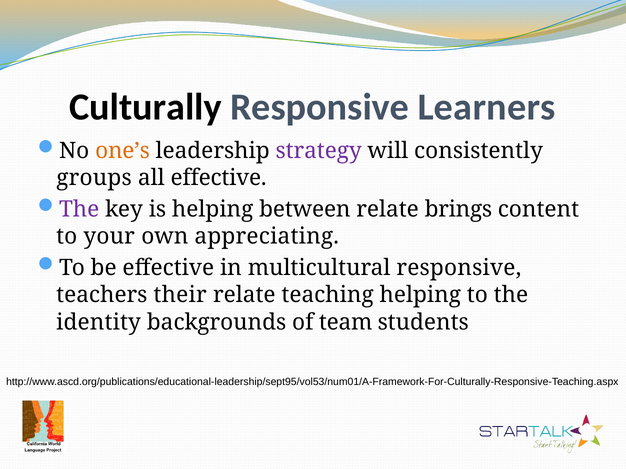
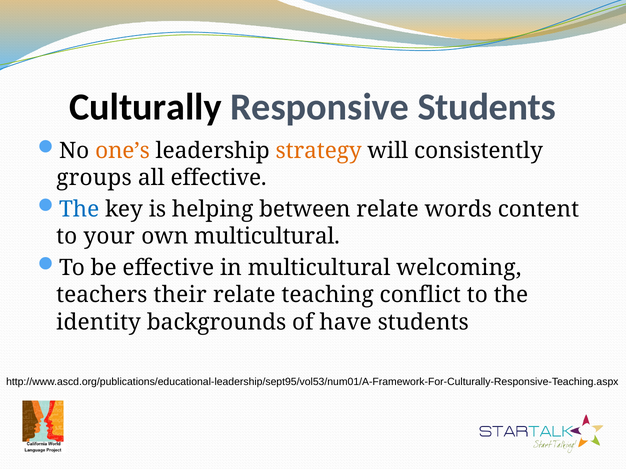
Responsive Learners: Learners -> Students
strategy colour: purple -> orange
The at (79, 209) colour: purple -> blue
brings: brings -> words
own appreciating: appreciating -> multicultural
multicultural responsive: responsive -> welcoming
teaching helping: helping -> conflict
team: team -> have
